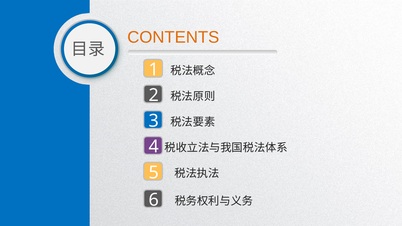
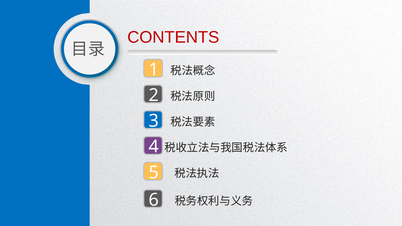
CONTENTS colour: orange -> red
